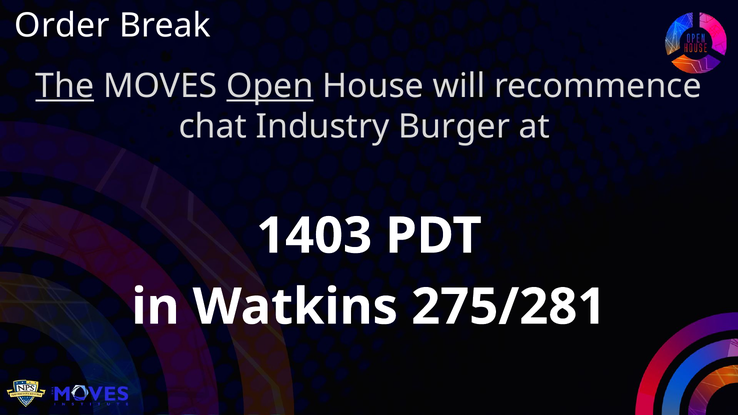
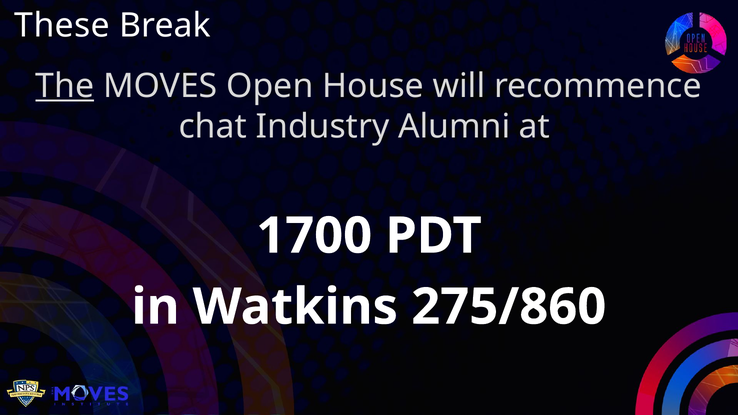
Order: Order -> These
Open underline: present -> none
Burger: Burger -> Alumni
1403: 1403 -> 1700
275/281: 275/281 -> 275/860
